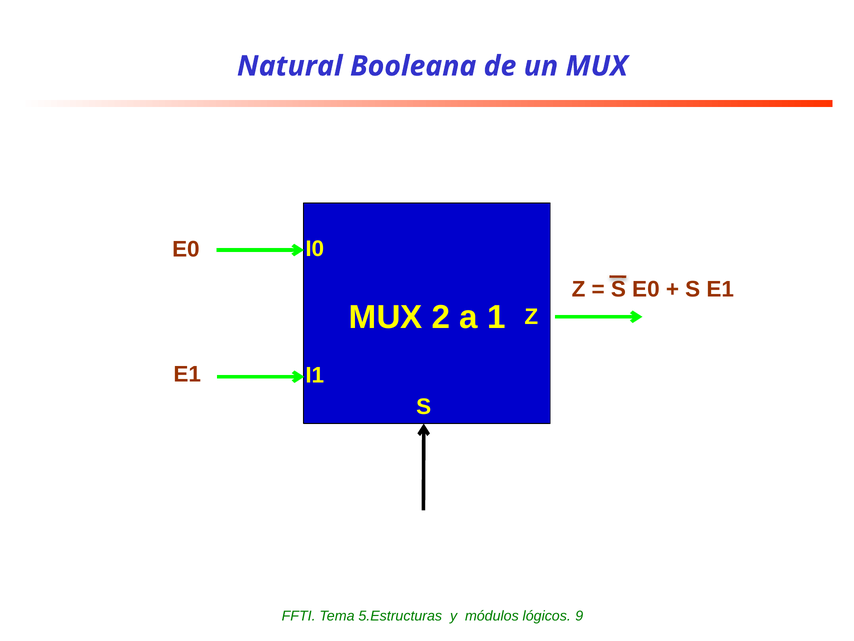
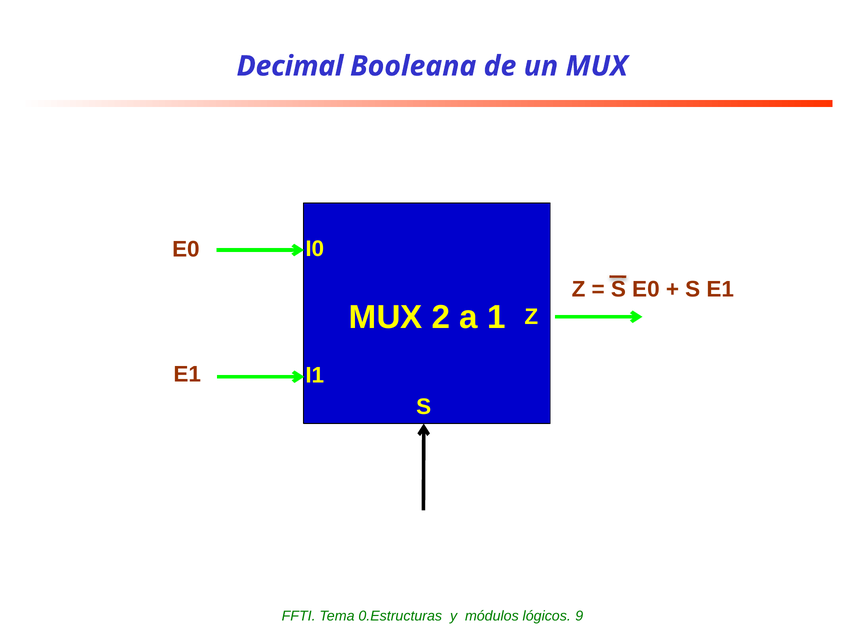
Natural: Natural -> Decimal
5.Estructuras: 5.Estructuras -> 0.Estructuras
